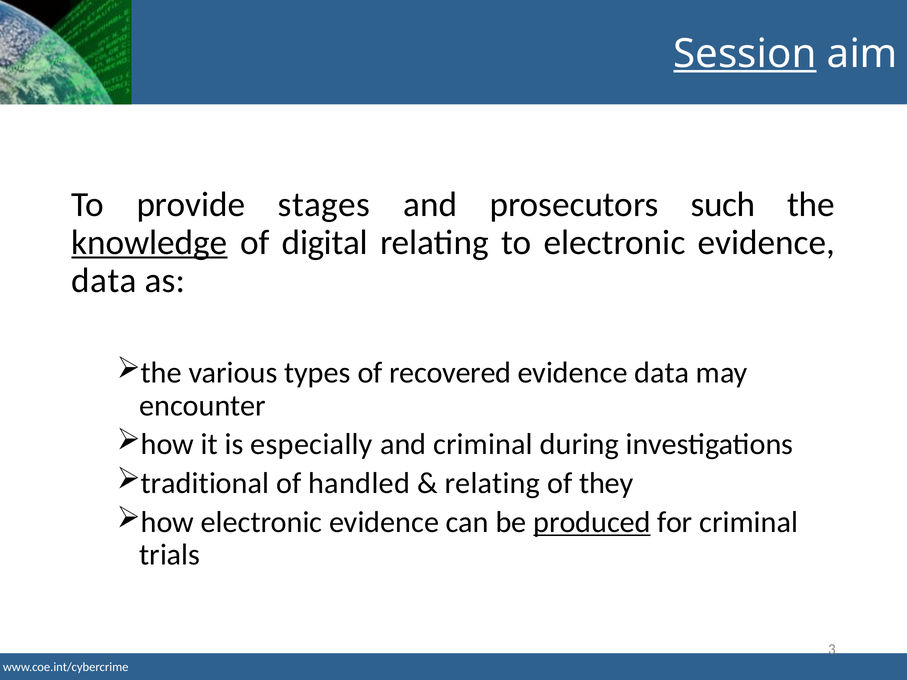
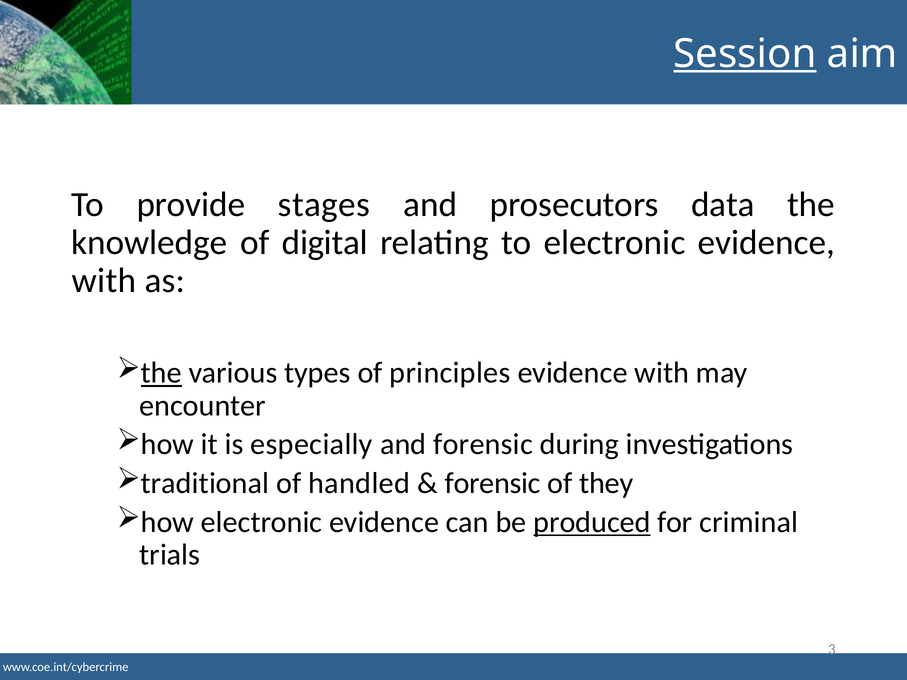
such: such -> data
knowledge underline: present -> none
data at (104, 281): data -> with
the at (161, 373) underline: none -> present
recovered: recovered -> principles
data at (662, 373): data -> with
and criminal: criminal -> forensic
relating at (492, 484): relating -> forensic
